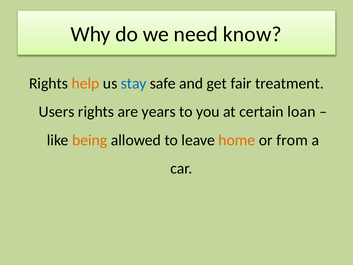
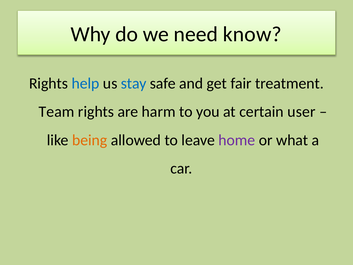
help colour: orange -> blue
Users: Users -> Team
years: years -> harm
loan: loan -> user
home colour: orange -> purple
from: from -> what
